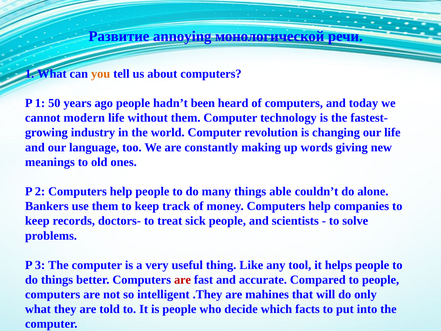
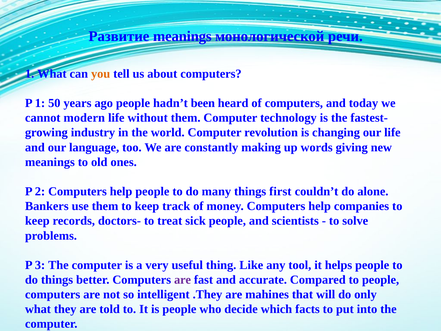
Развитие annoying: annoying -> meanings
able: able -> first
are at (183, 280) colour: red -> purple
